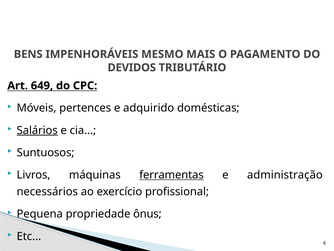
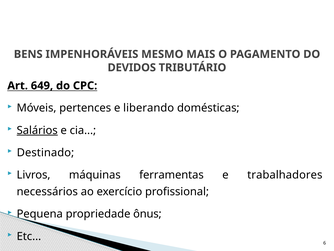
adquirido: adquirido -> liberando
Suntuosos: Suntuosos -> Destinado
ferramentas underline: present -> none
administração: administração -> trabalhadores
